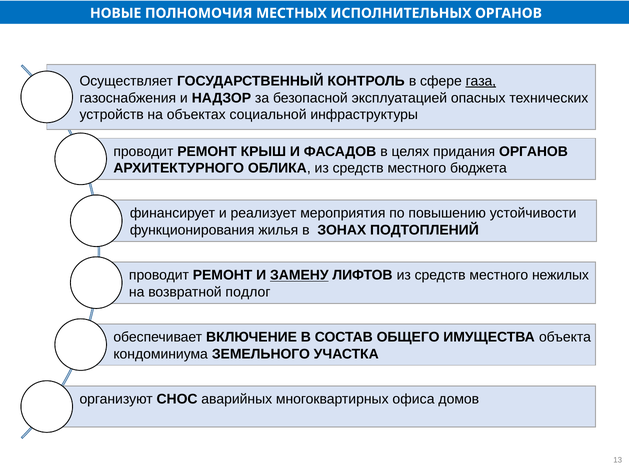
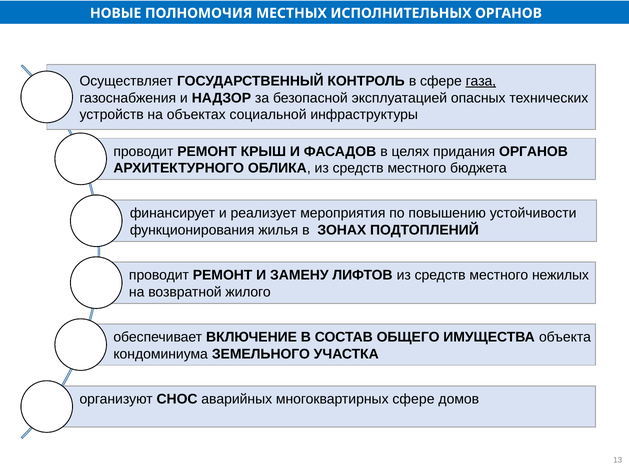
ЗАМЕНУ underline: present -> none
подлог: подлог -> жилого
многоквартирных офиса: офиса -> сфере
